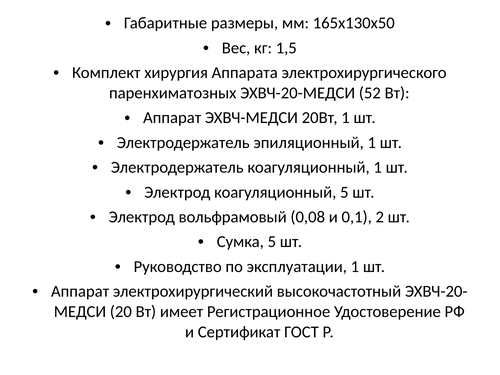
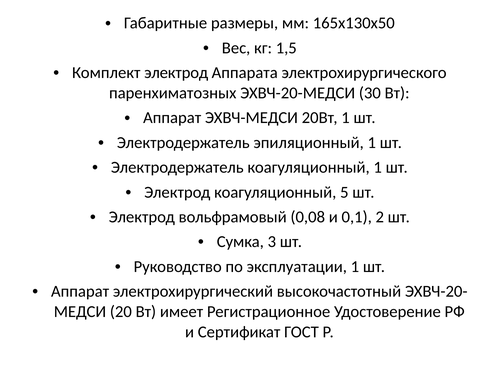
Комплект хирургия: хирургия -> электрод
52: 52 -> 30
Сумка 5: 5 -> 3
